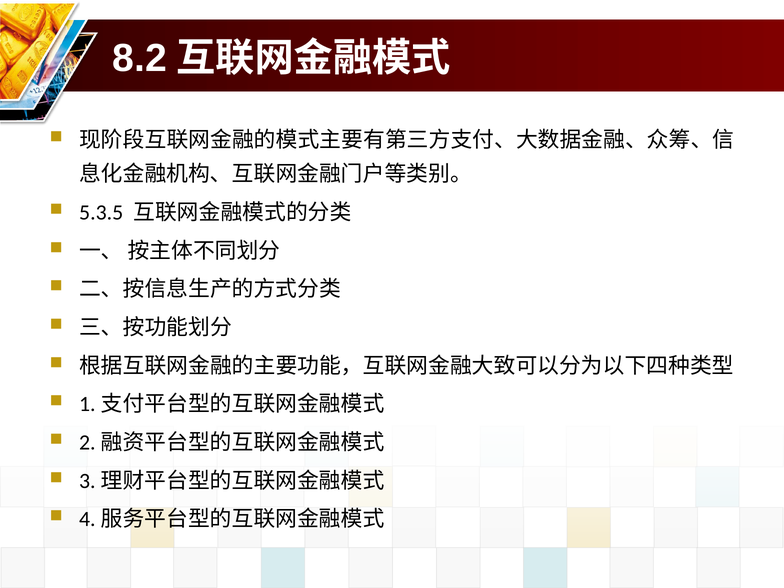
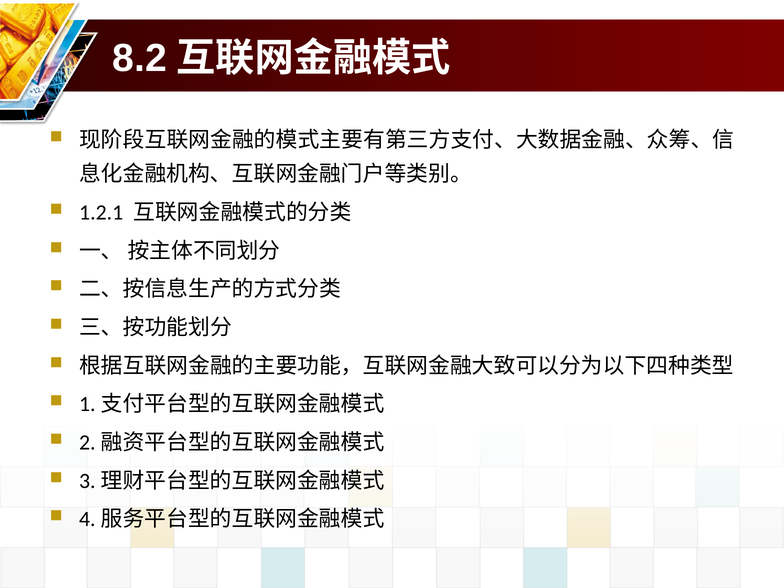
5.3.5: 5.3.5 -> 1.2.1
